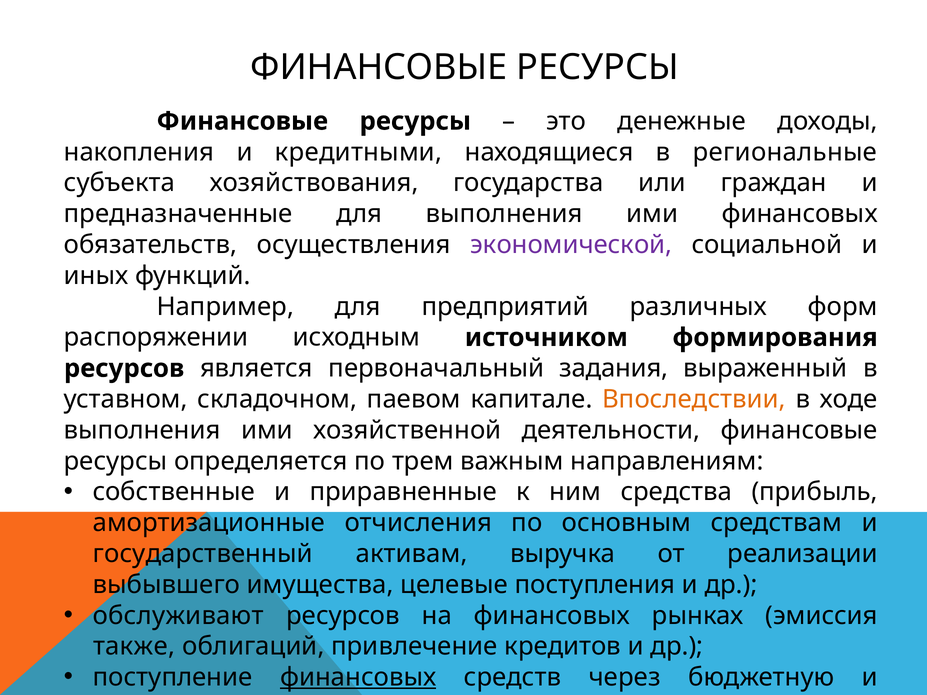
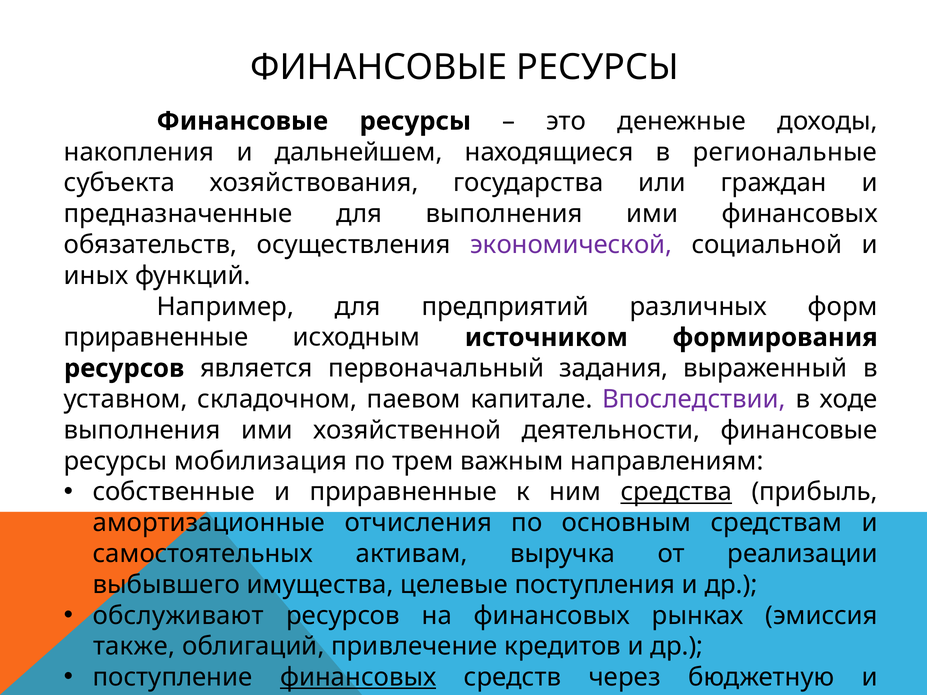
кредитными: кредитными -> дальнейшем
распоряжении at (156, 338): распоряжении -> приравненные
Впоследствии colour: orange -> purple
определяется: определяется -> мобилизация
средства underline: none -> present
государственный: государственный -> самостоятельных
